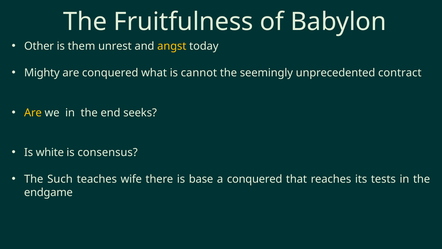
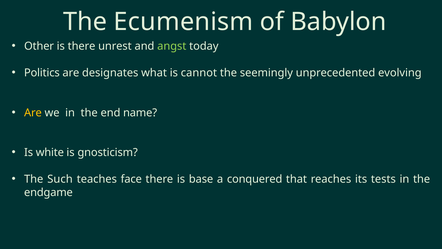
Fruitfulness: Fruitfulness -> Ecumenism
is them: them -> there
angst colour: yellow -> light green
Mighty: Mighty -> Politics
are conquered: conquered -> designates
contract: contract -> evolving
seeks: seeks -> name
consensus: consensus -> gnosticism
wife: wife -> face
